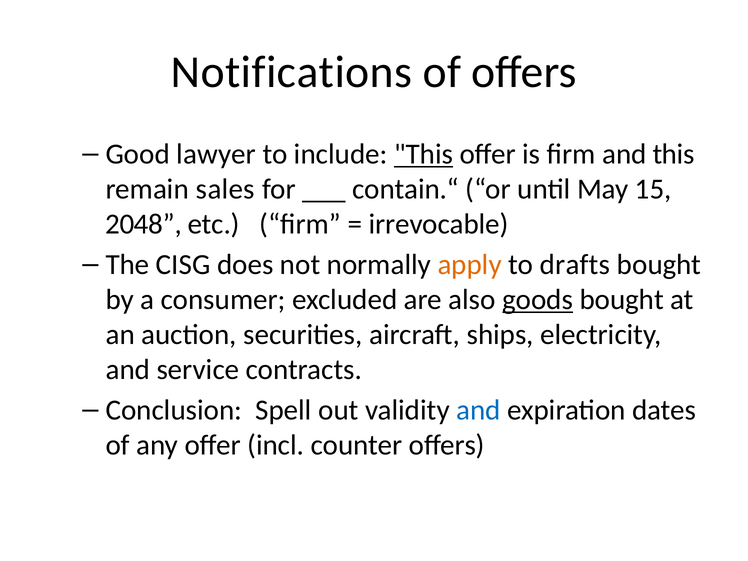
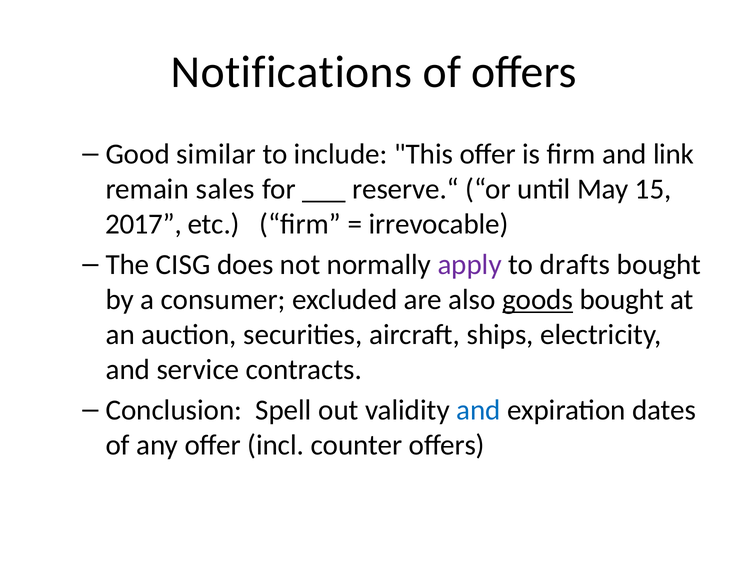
lawyer: lawyer -> similar
This at (424, 154) underline: present -> none
and this: this -> link
contain.“: contain.“ -> reserve.“
2048: 2048 -> 2017
apply colour: orange -> purple
